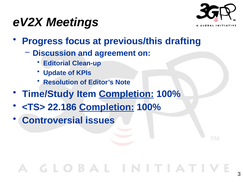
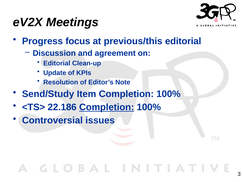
previous/this drafting: drafting -> editorial
Time/Study: Time/Study -> Send/Study
Completion at (126, 94) underline: present -> none
